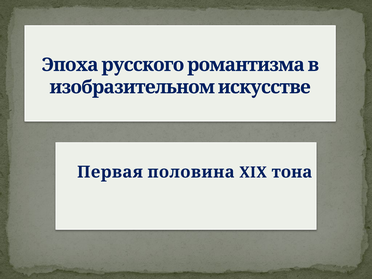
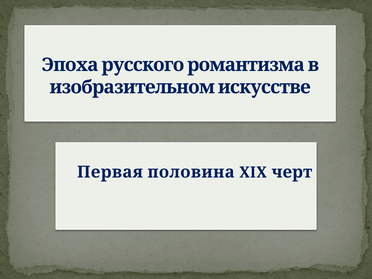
тона: тона -> черт
